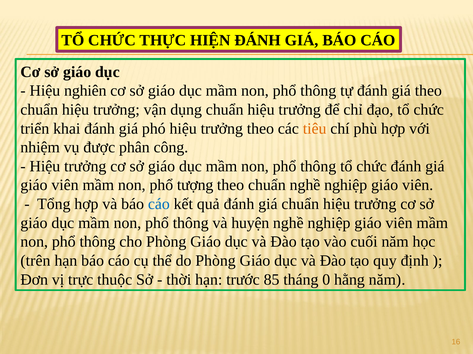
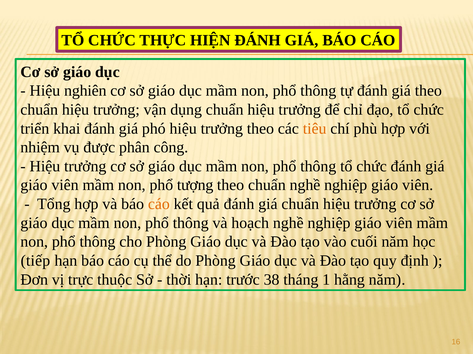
cáo at (159, 204) colour: blue -> orange
huyện: huyện -> hoạch
trên: trên -> tiếp
85: 85 -> 38
0: 0 -> 1
